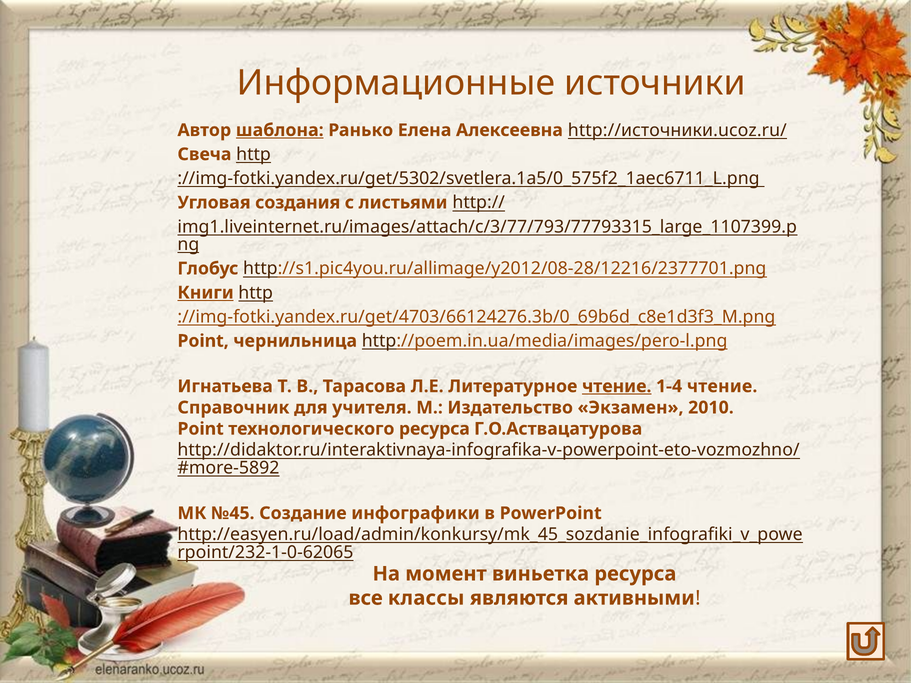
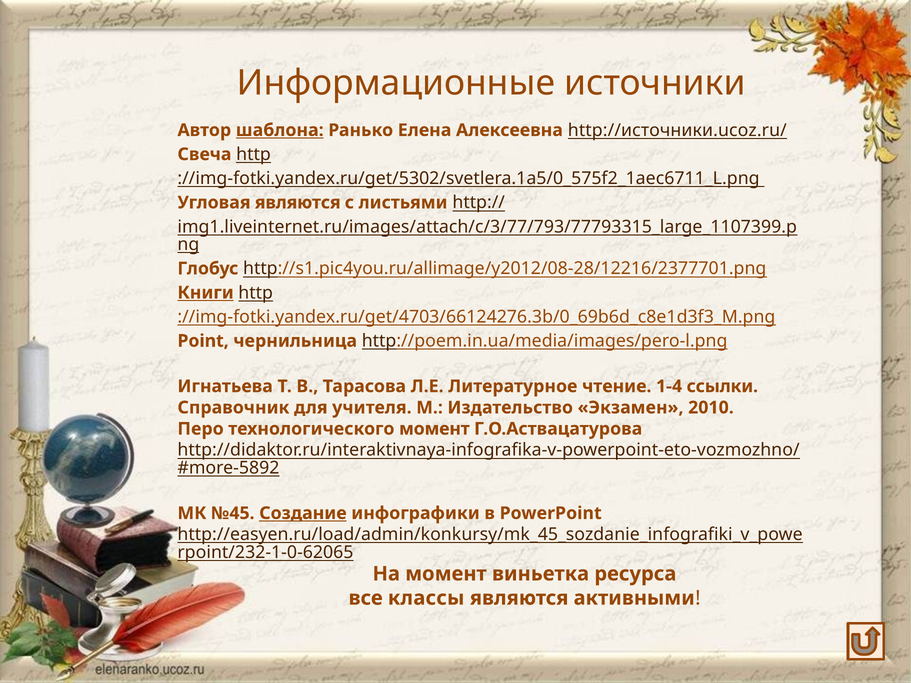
Угловая создания: создания -> являются
чтение at (617, 386) underline: present -> none
1-4 чтение: чтение -> ссылки
Point at (201, 429): Point -> Перо
технологического ресурса: ресурса -> момент
Создание underline: none -> present
